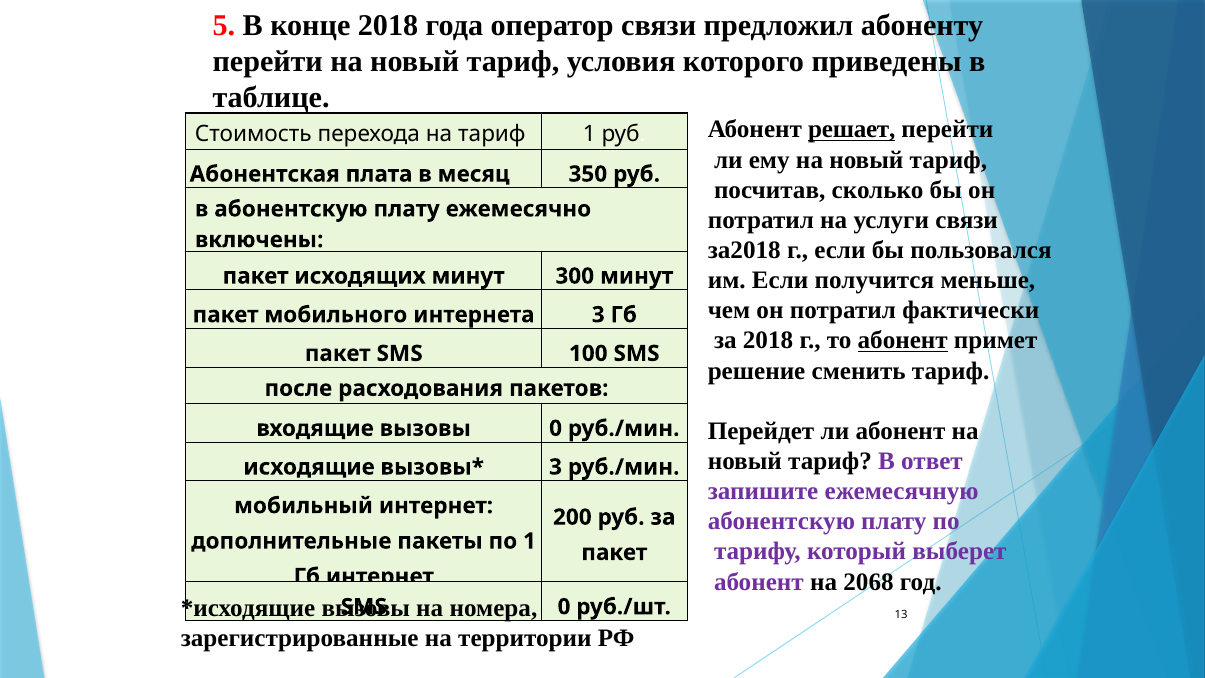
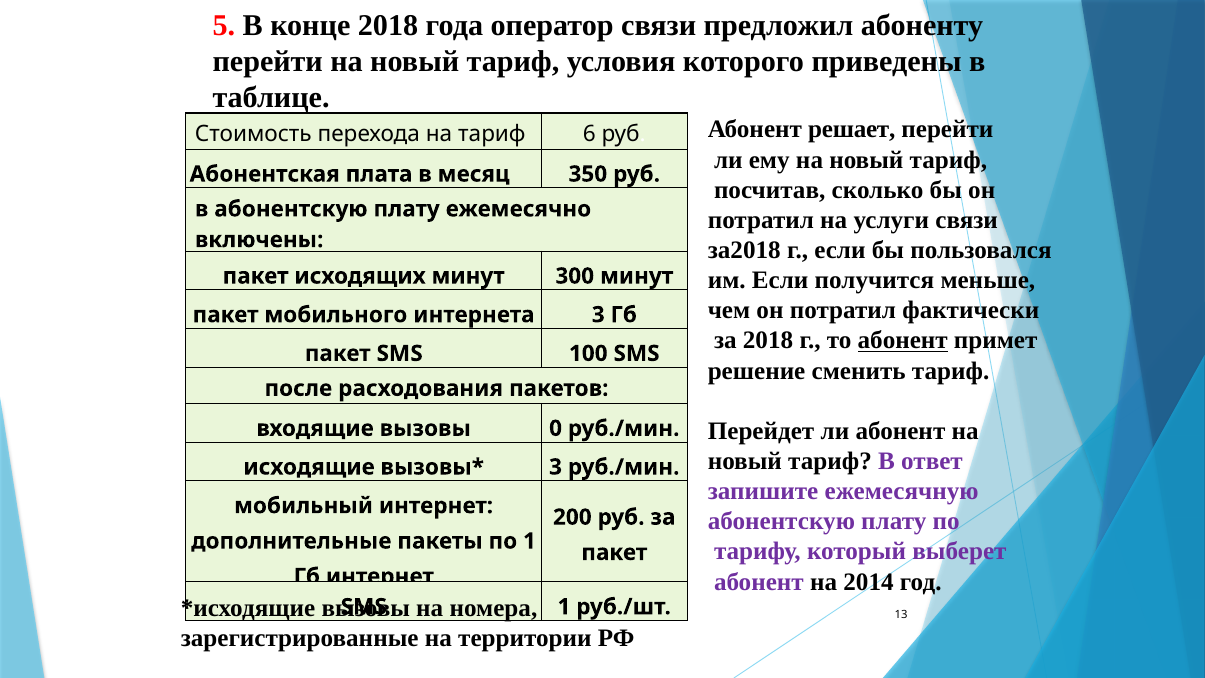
решает underline: present -> none
тариф 1: 1 -> 6
2068: 2068 -> 2014
0 at (564, 607): 0 -> 1
